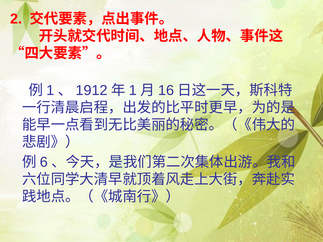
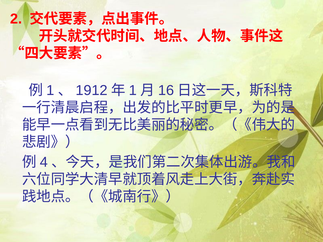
6: 6 -> 4
